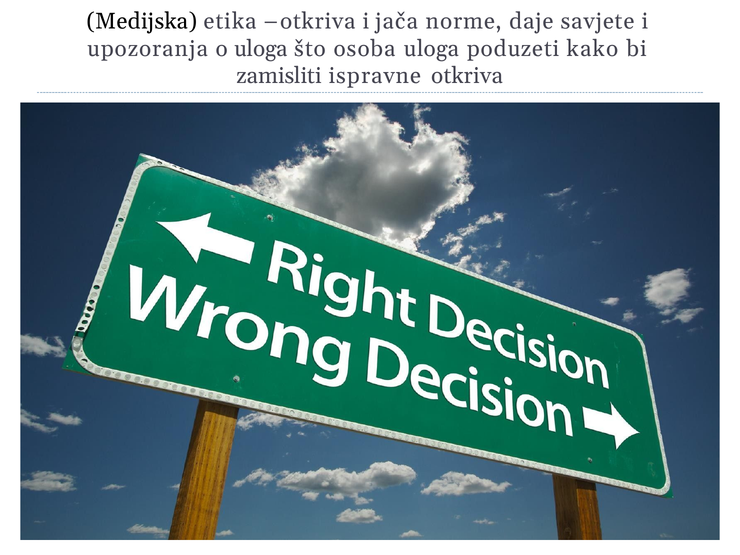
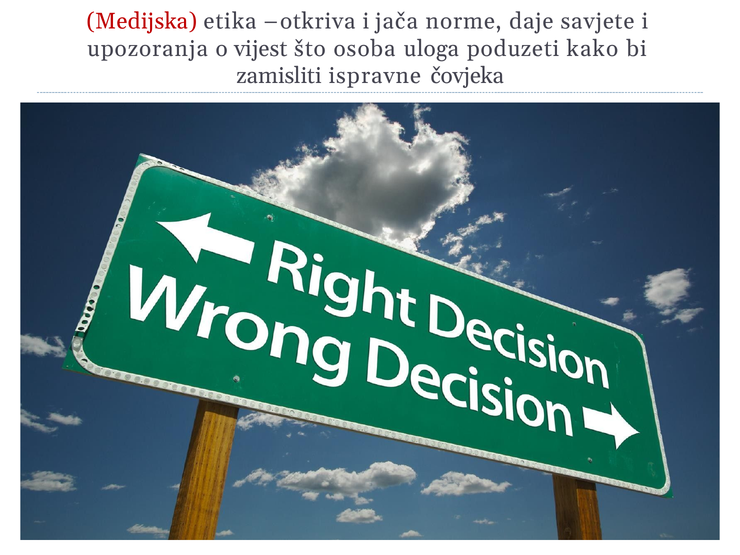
Medijska colour: black -> red
o uloga: uloga -> vijest
ispravne otkriva: otkriva -> čovjeka
